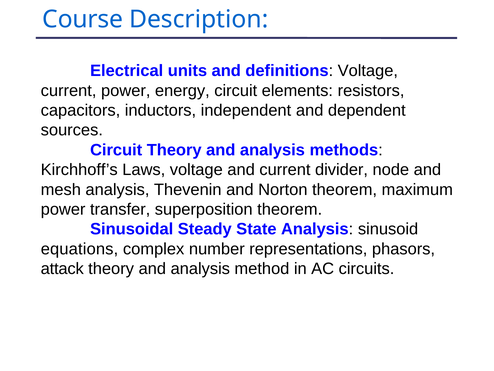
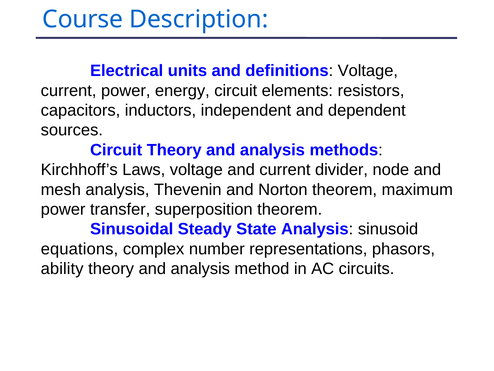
attack: attack -> ability
